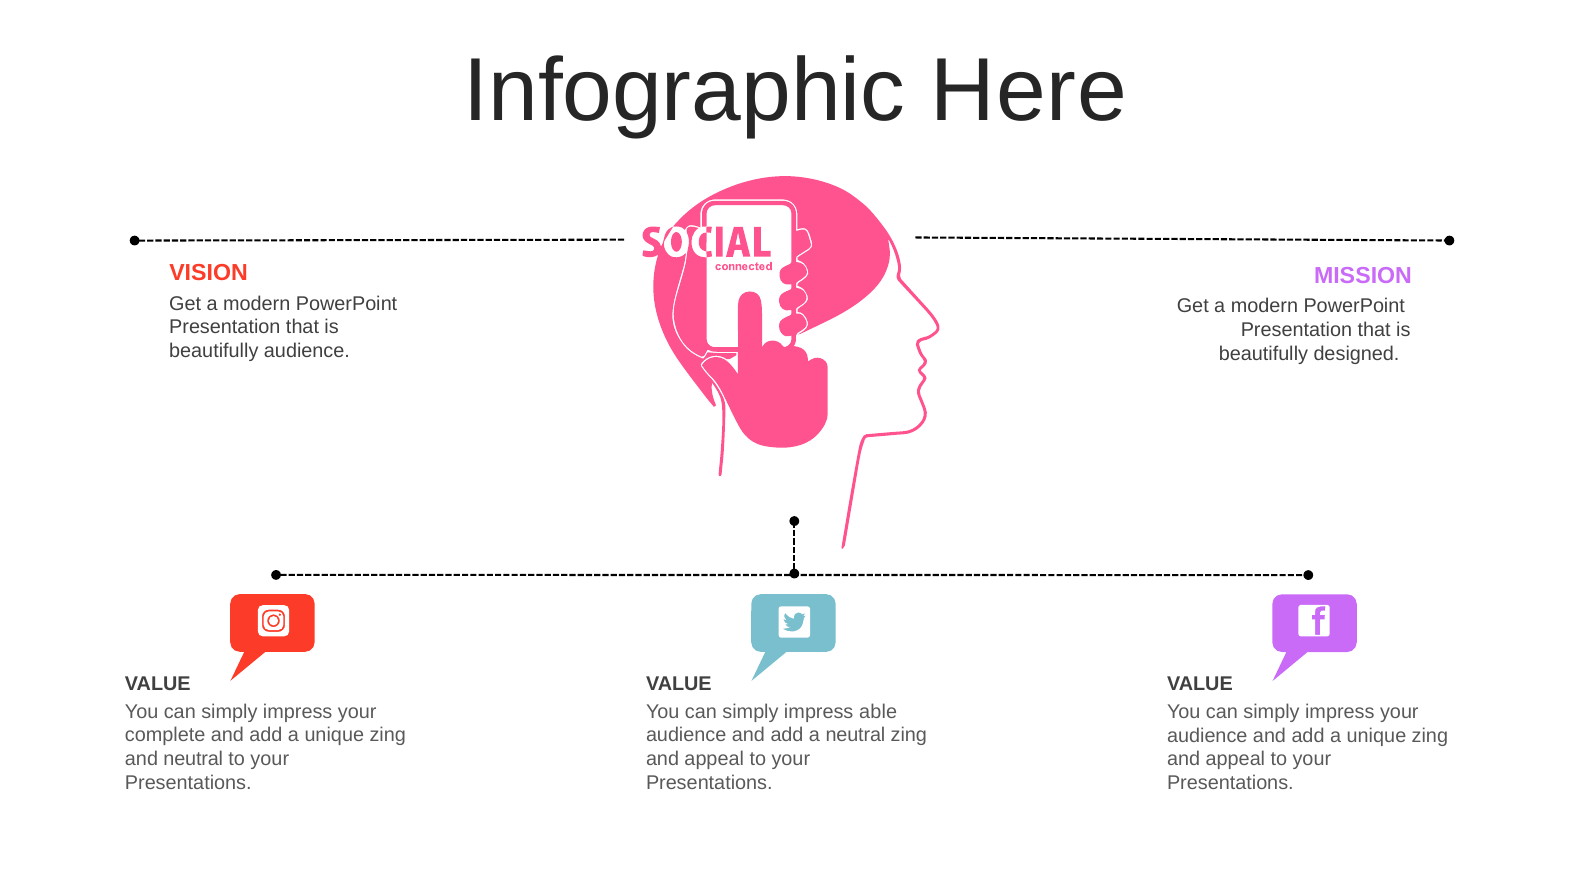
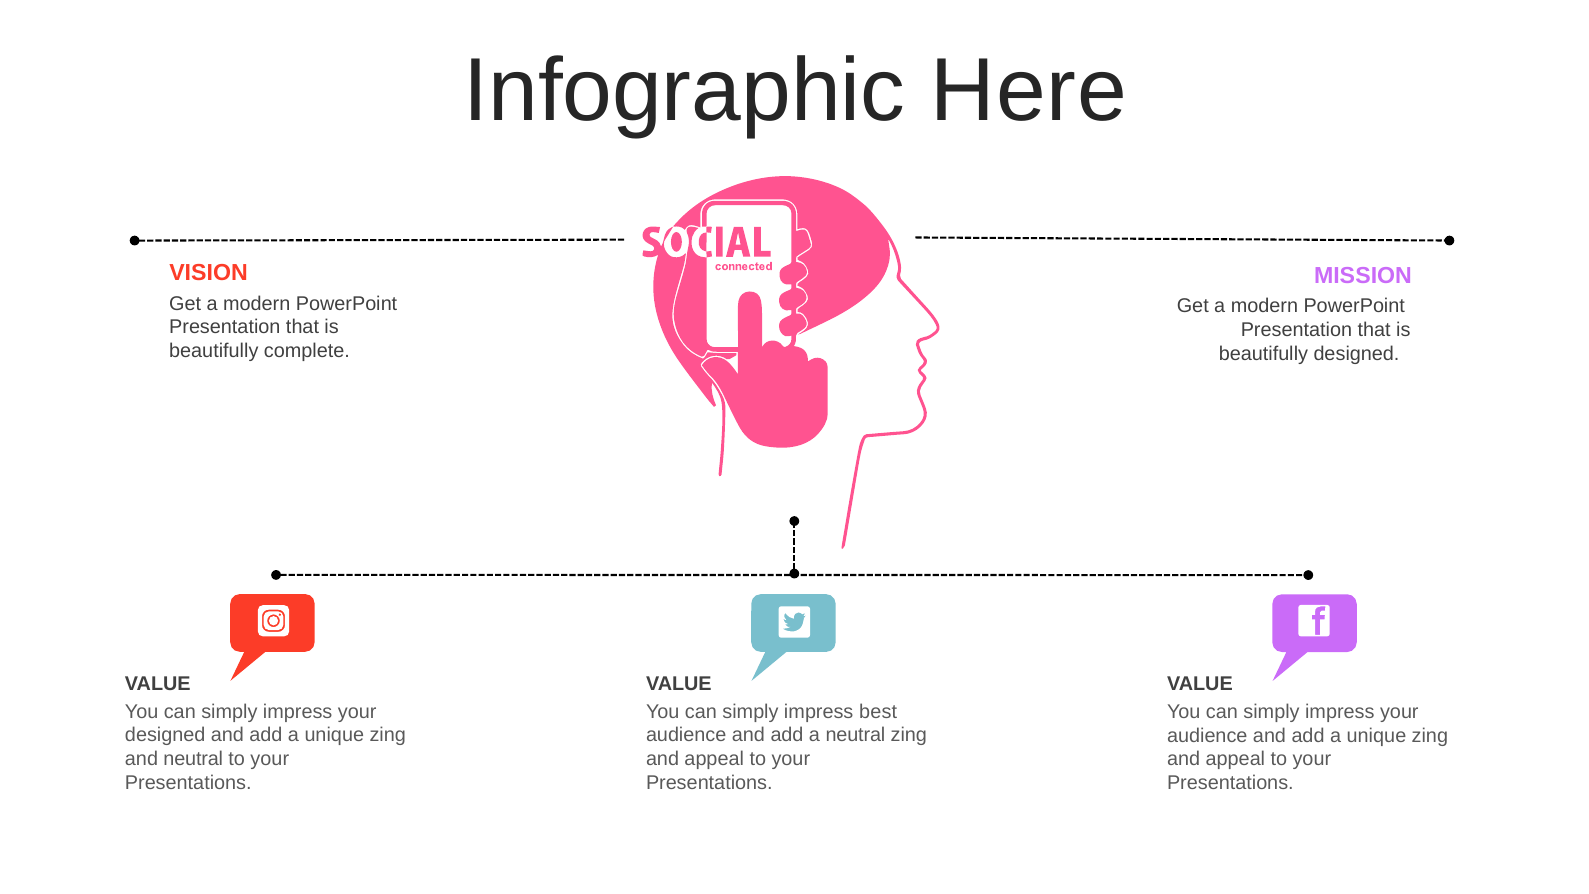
beautifully audience: audience -> complete
able: able -> best
complete at (165, 735): complete -> designed
